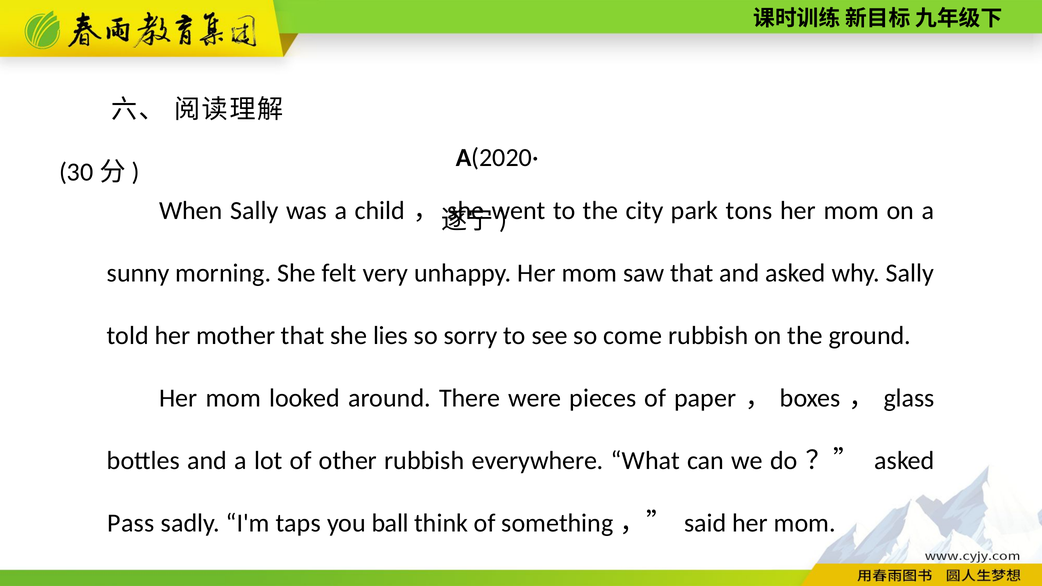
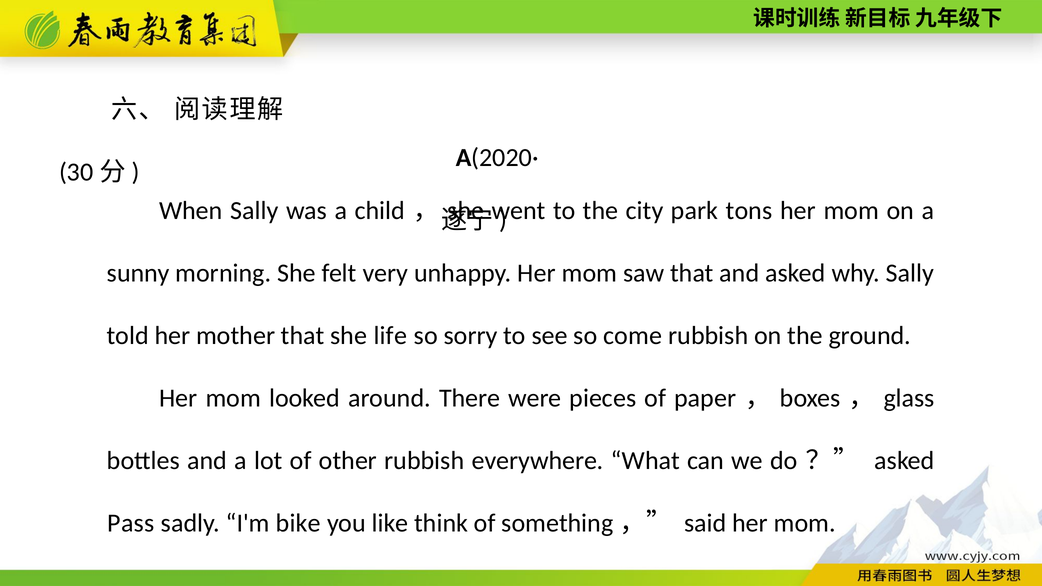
lies: lies -> life
taps: taps -> bike
ball: ball -> like
